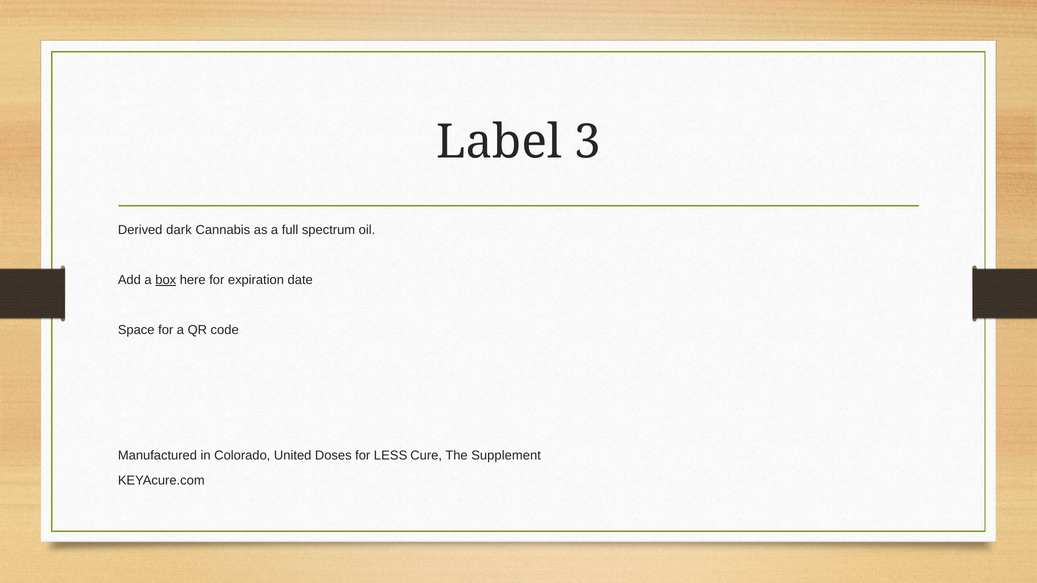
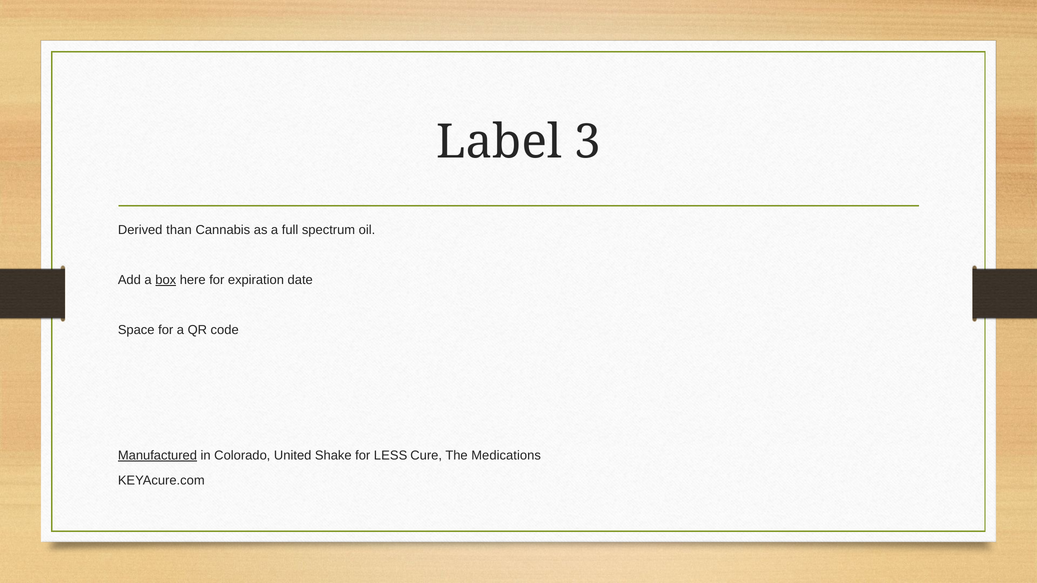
dark: dark -> than
Manufactured underline: none -> present
Doses: Doses -> Shake
Supplement: Supplement -> Medications
